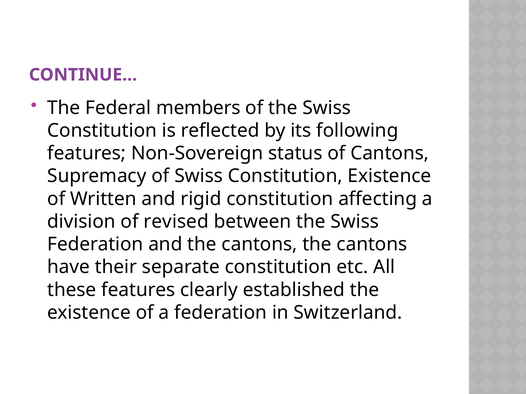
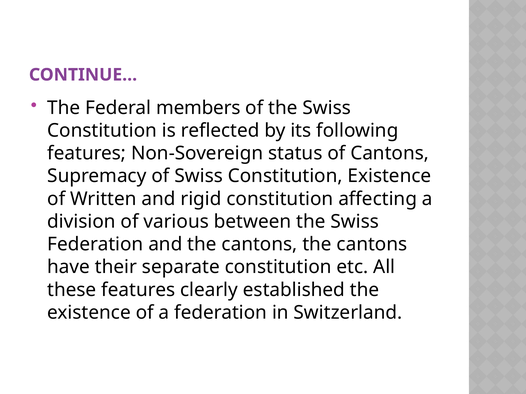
revised: revised -> various
